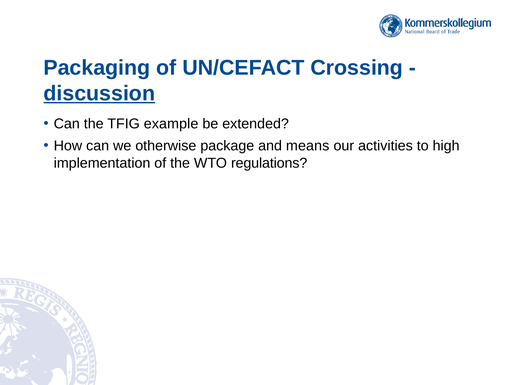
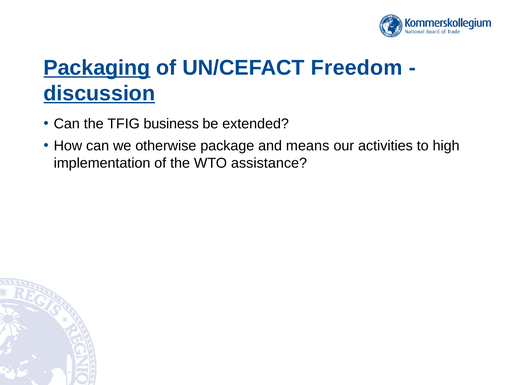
Packaging underline: none -> present
Crossing: Crossing -> Freedom
example: example -> business
regulations: regulations -> assistance
